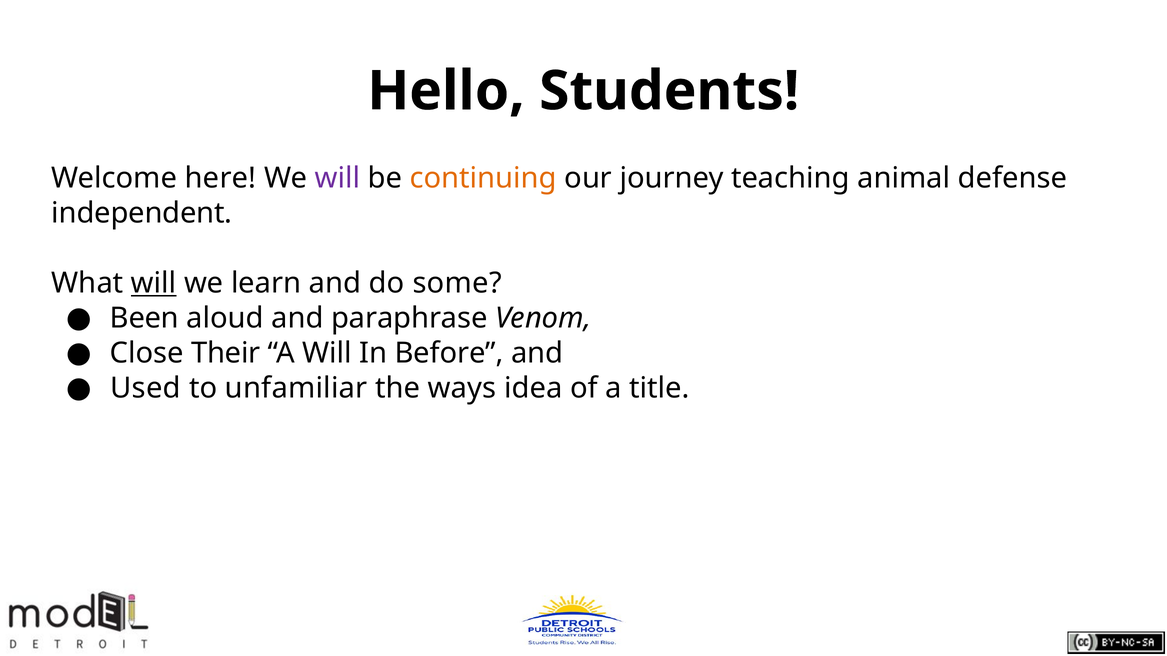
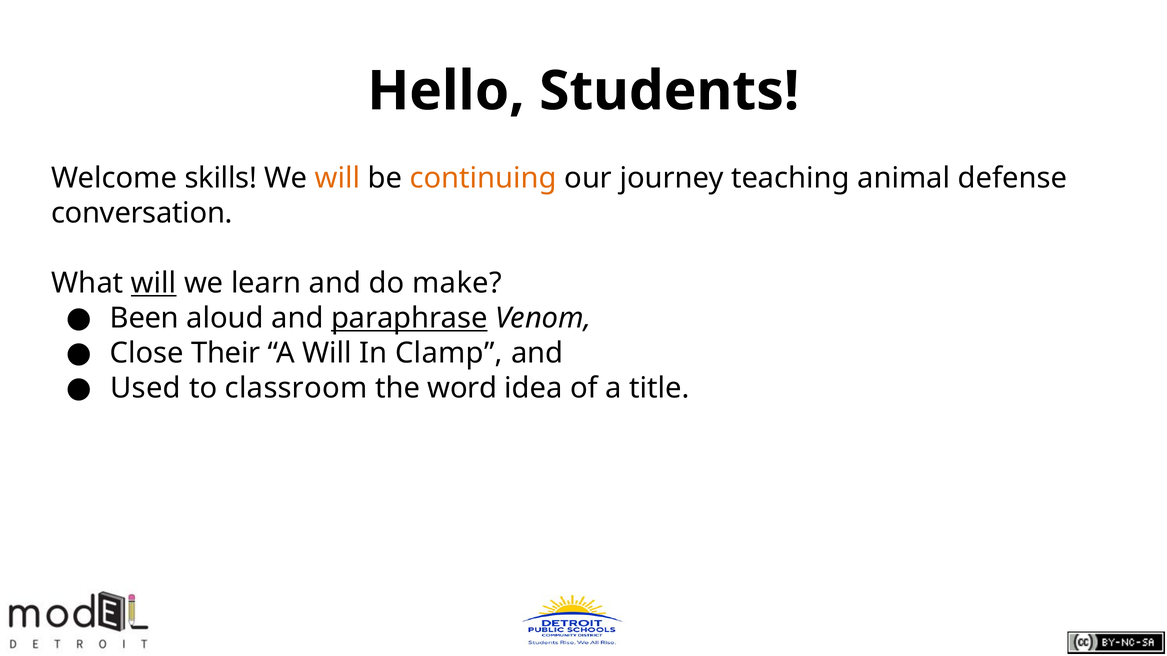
here: here -> skills
will at (337, 178) colour: purple -> orange
independent: independent -> conversation
some: some -> make
paraphrase underline: none -> present
Before: Before -> Clamp
unfamiliar: unfamiliar -> classroom
ways: ways -> word
